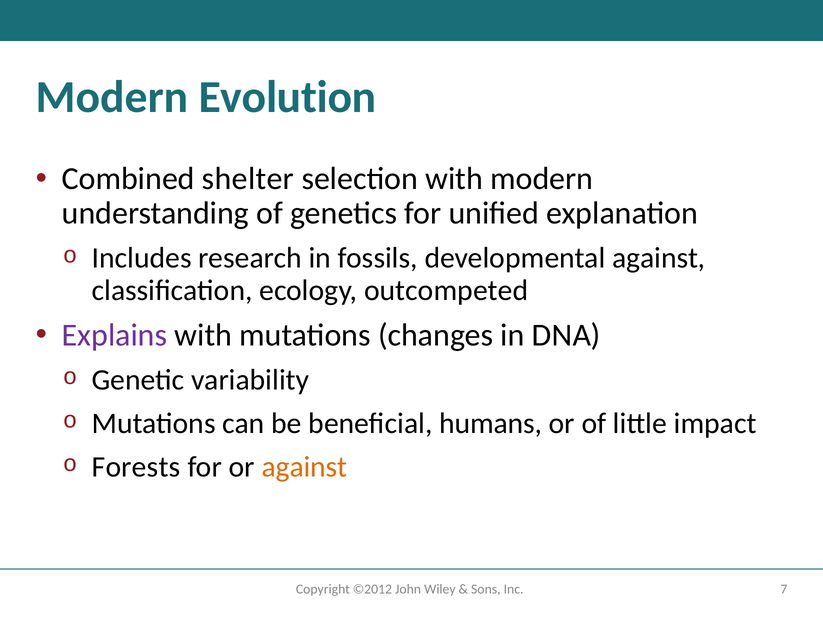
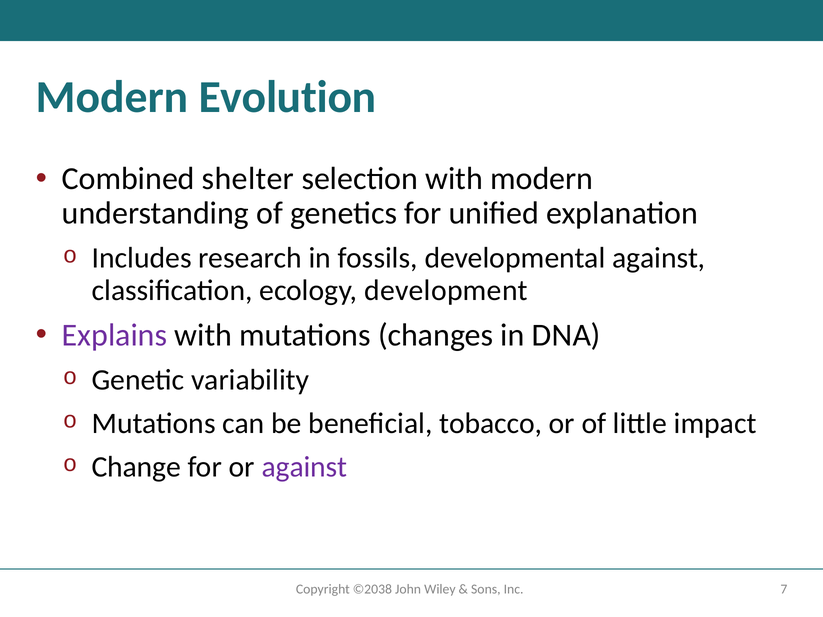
outcompeted: outcompeted -> development
humans: humans -> tobacco
Forests: Forests -> Change
against at (304, 467) colour: orange -> purple
©2012: ©2012 -> ©2038
